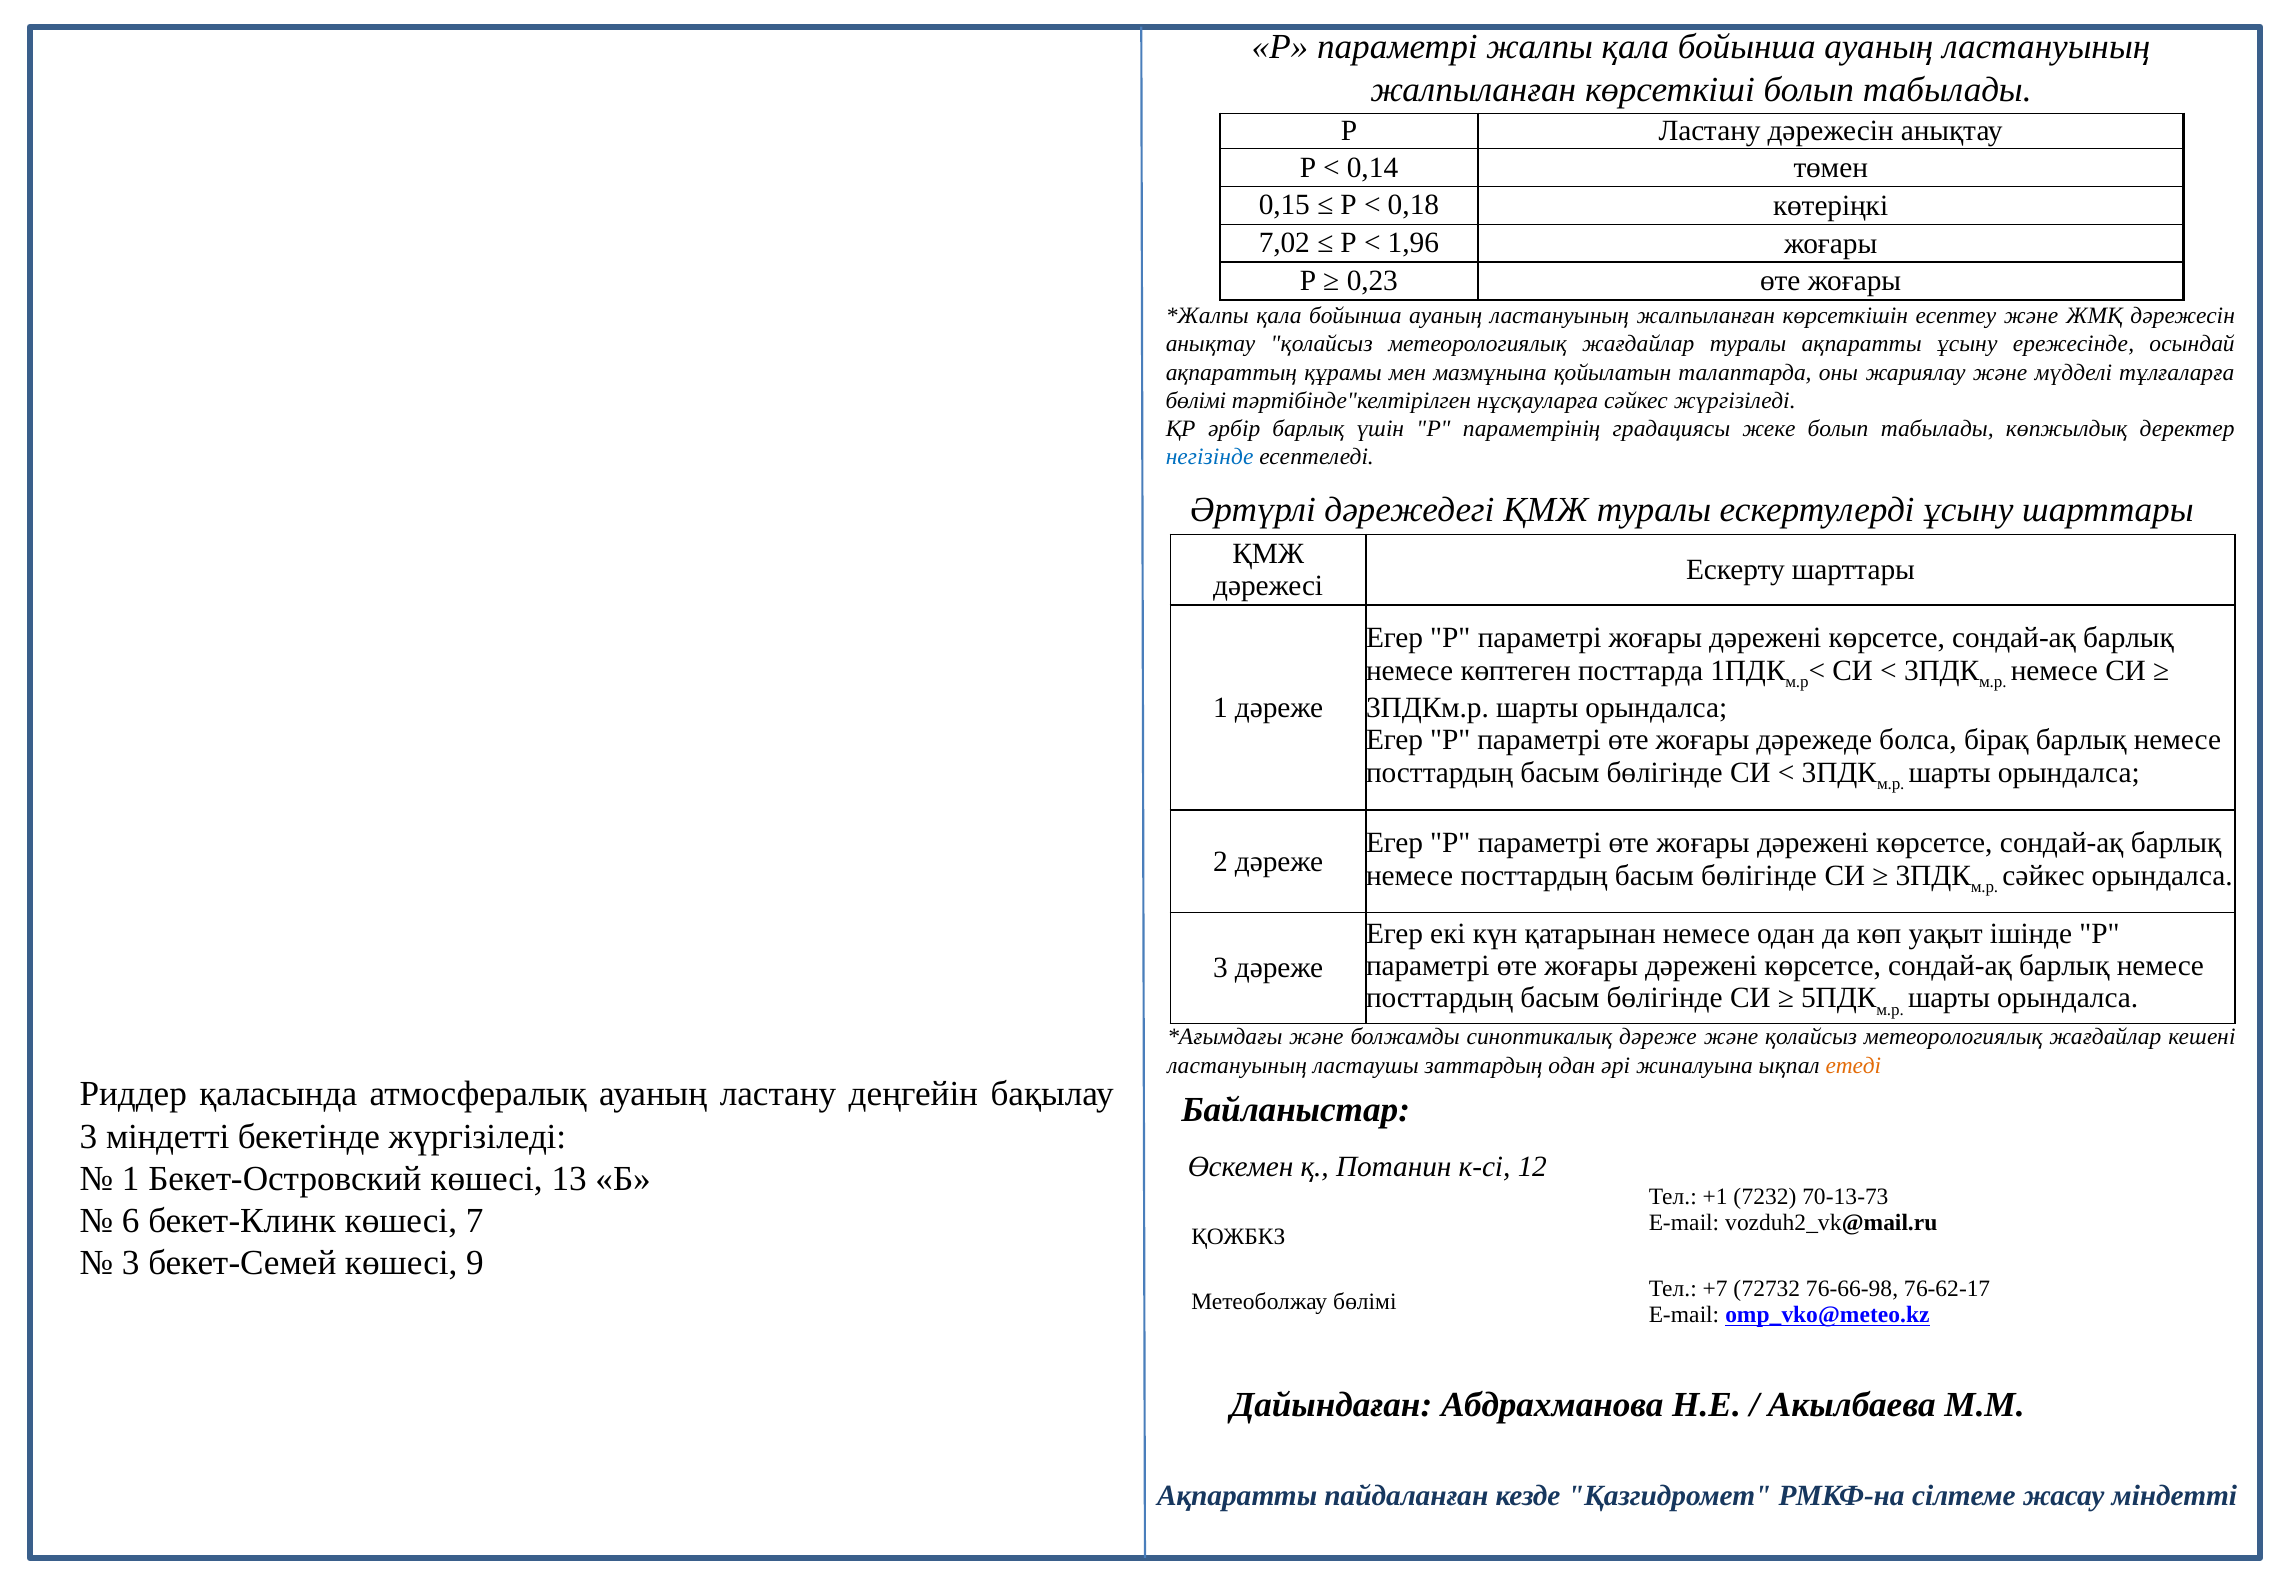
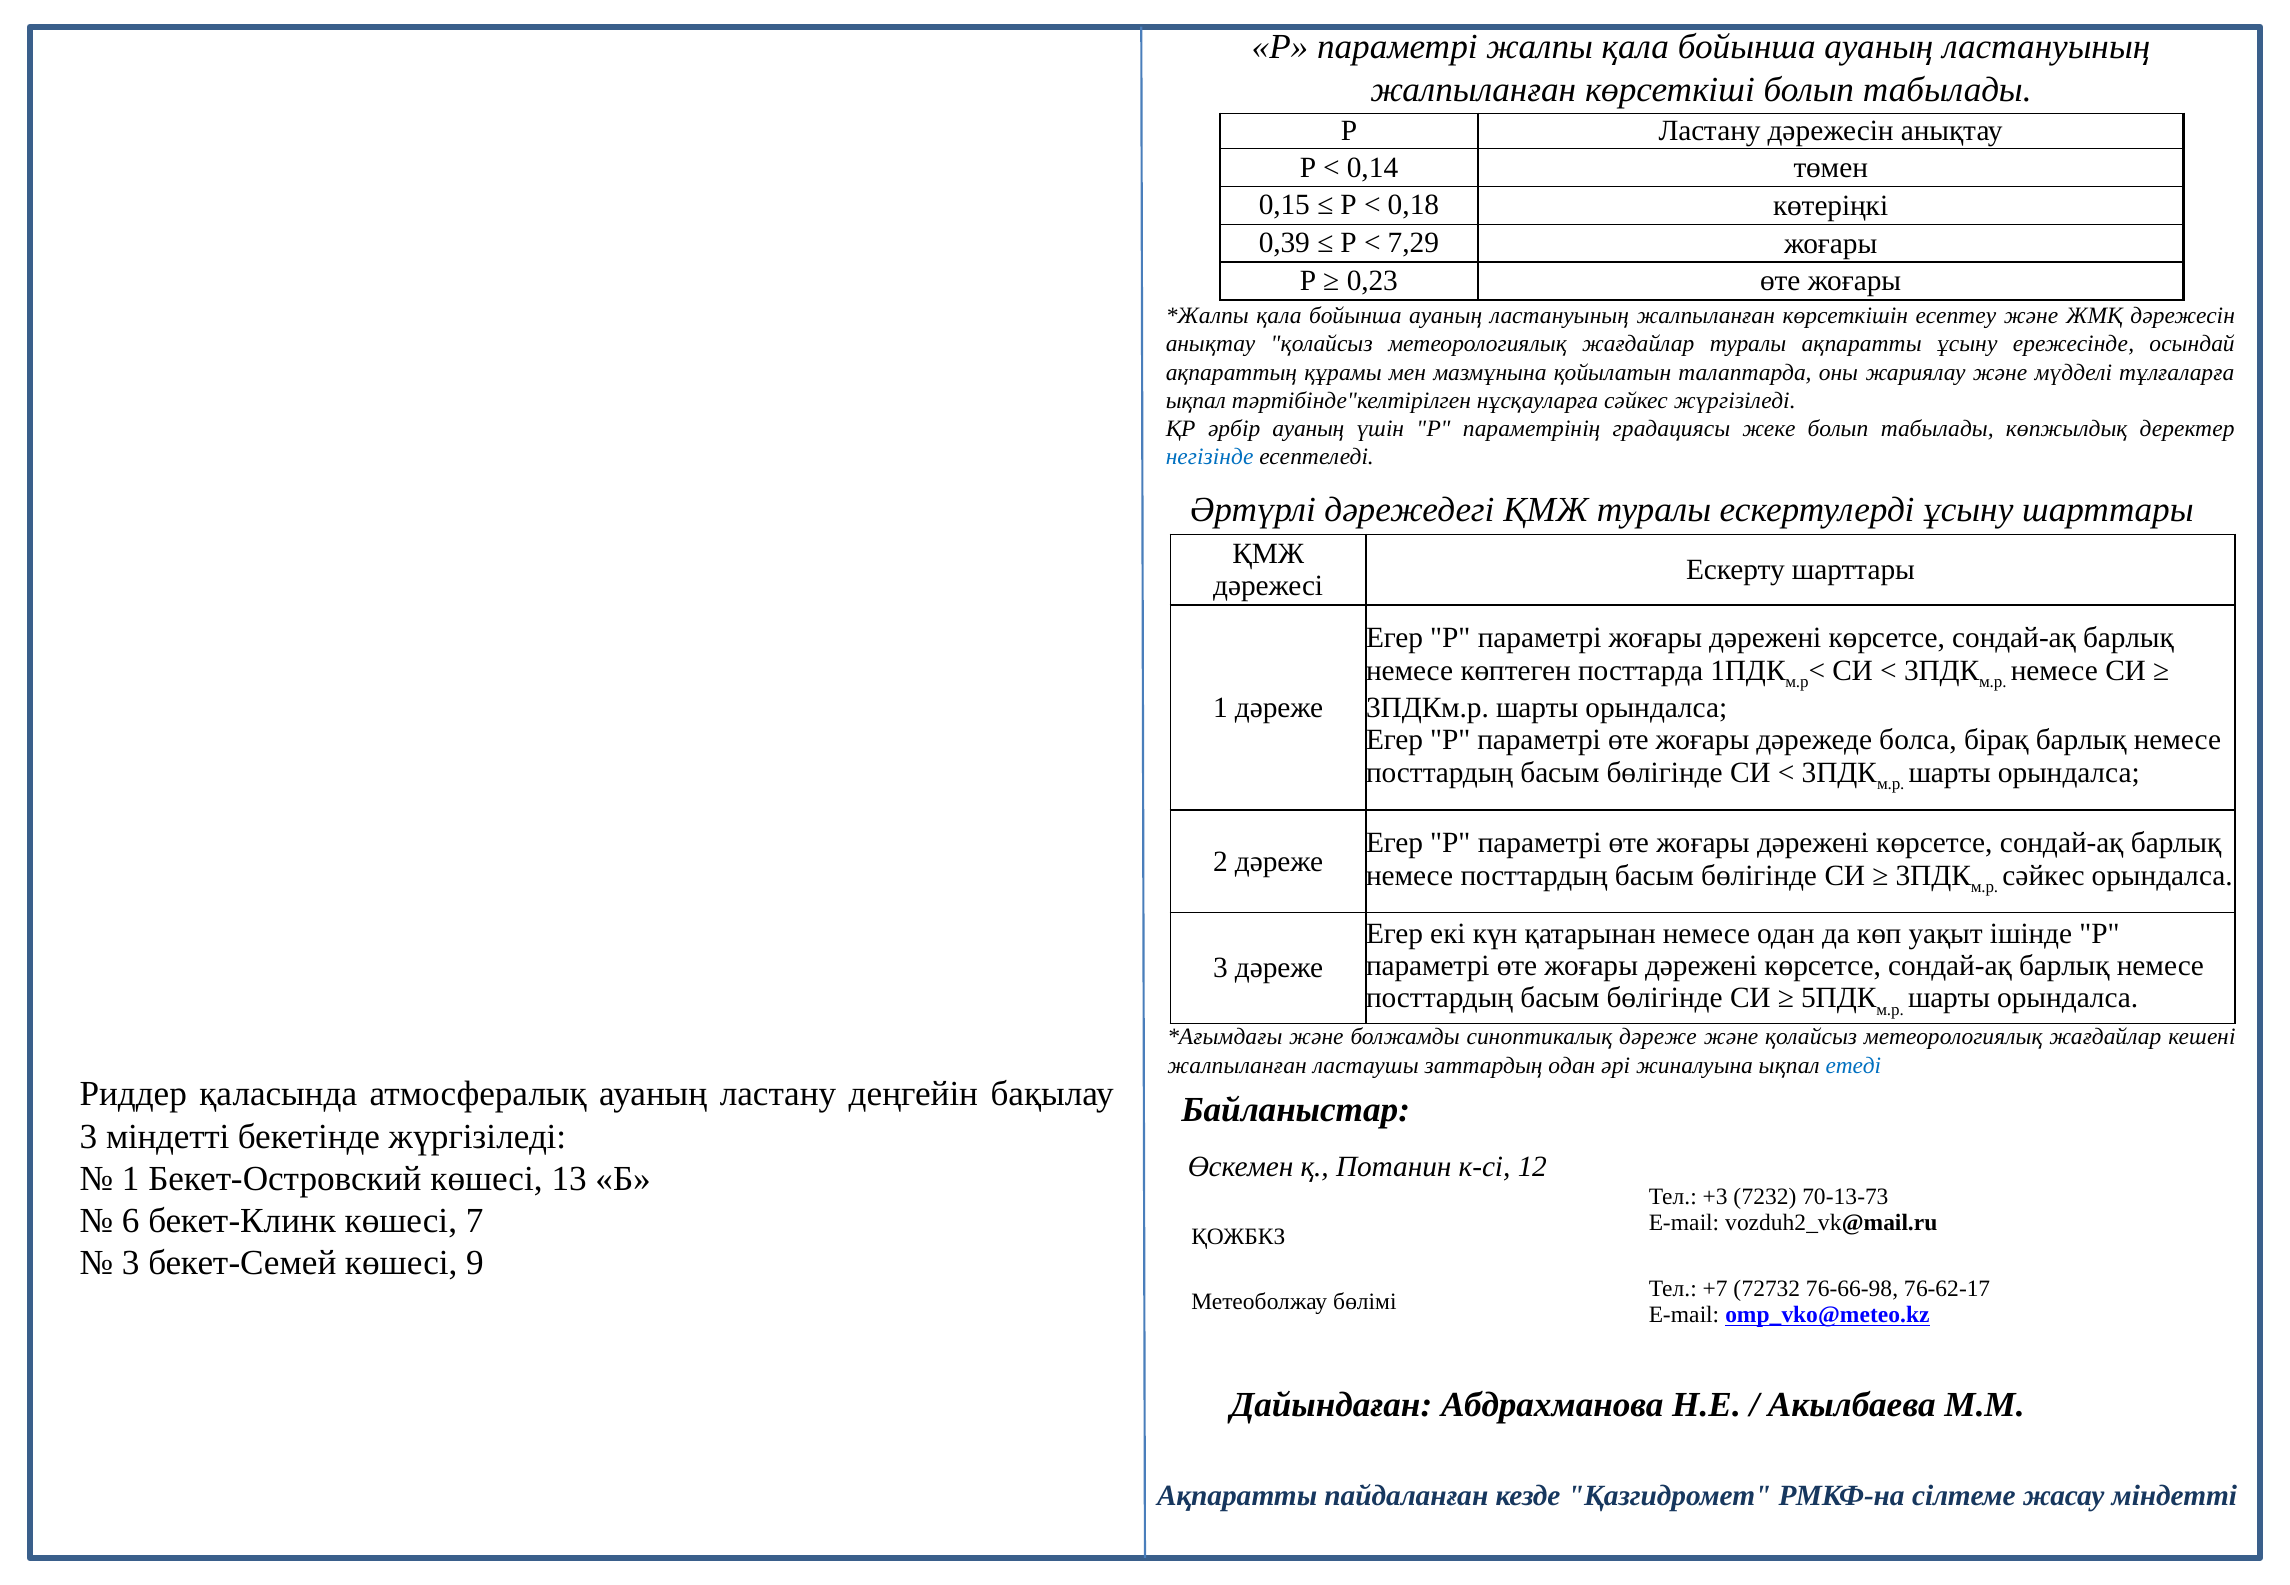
7,02: 7,02 -> 0,39
1,96: 1,96 -> 7,29
бөлімі at (1196, 401): бөлімі -> ықпал
әрбір барлық: барлық -> ауаның
ластануының at (1237, 1066): ластануының -> жалпыланған
етеді colour: orange -> blue
+1: +1 -> +3
